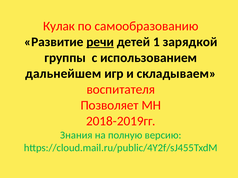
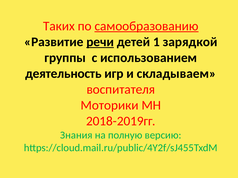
Кулак: Кулак -> Таких
самообразованию underline: none -> present
дальнейшем: дальнейшем -> деятельность
Позволяет: Позволяет -> Моторики
